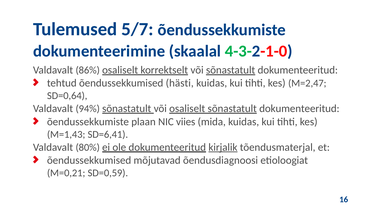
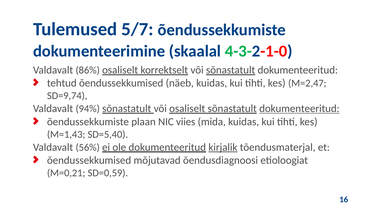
hästi: hästi -> näeb
SD=0,64: SD=0,64 -> SD=9,74
dokumenteeritud at (299, 109) underline: none -> present
SD=6,41: SD=6,41 -> SD=5,40
80%: 80% -> 56%
